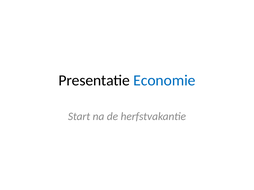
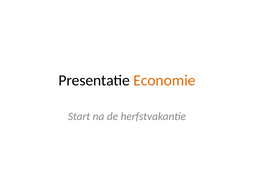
Economie colour: blue -> orange
